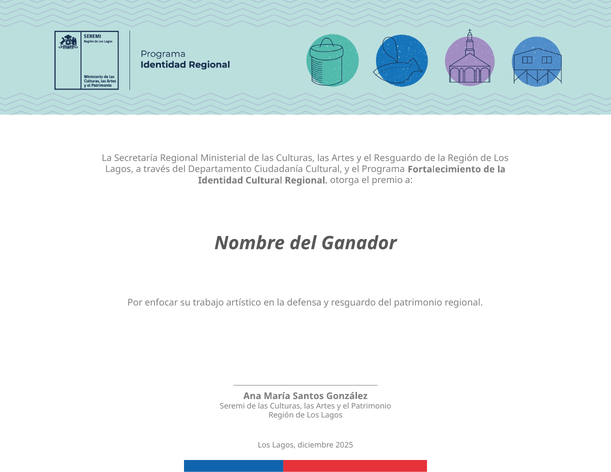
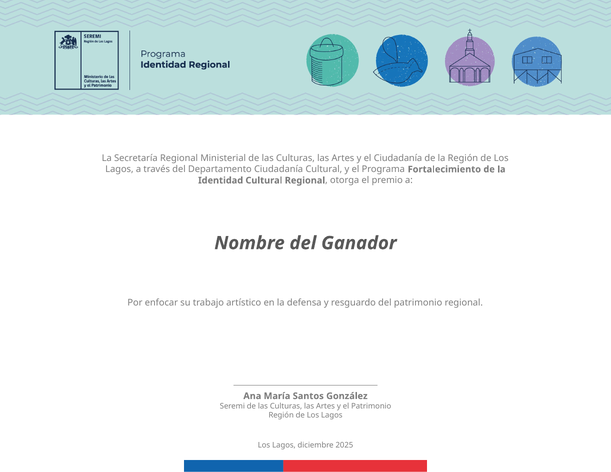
el Resguardo: Resguardo -> Ciudadanía
